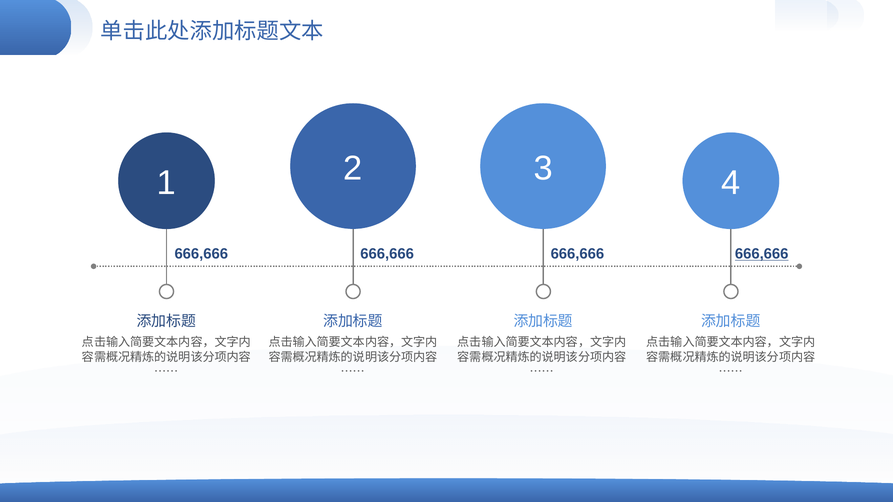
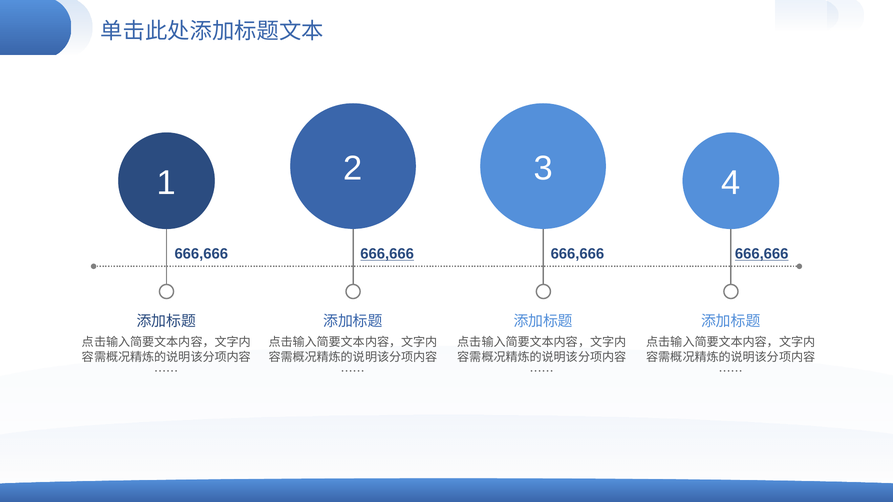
666,666 at (387, 254) underline: none -> present
